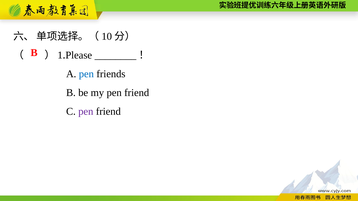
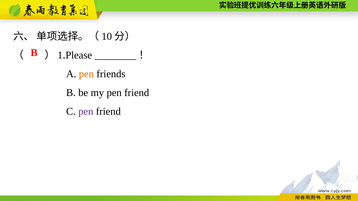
pen at (86, 74) colour: blue -> orange
